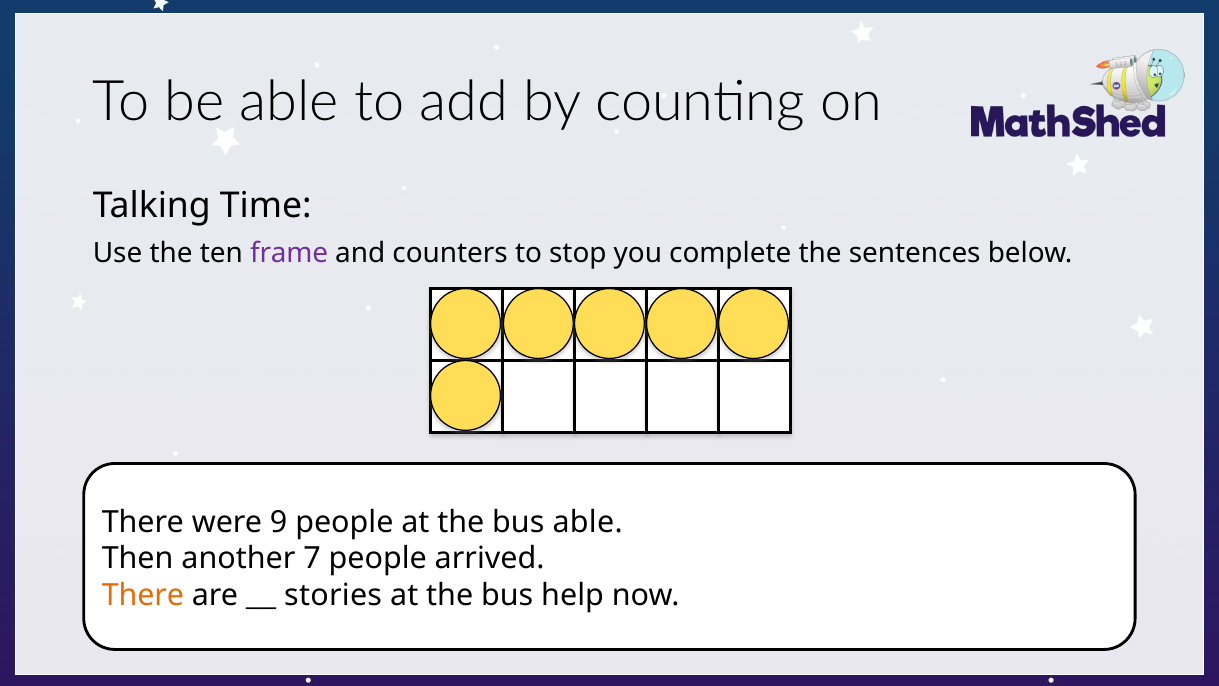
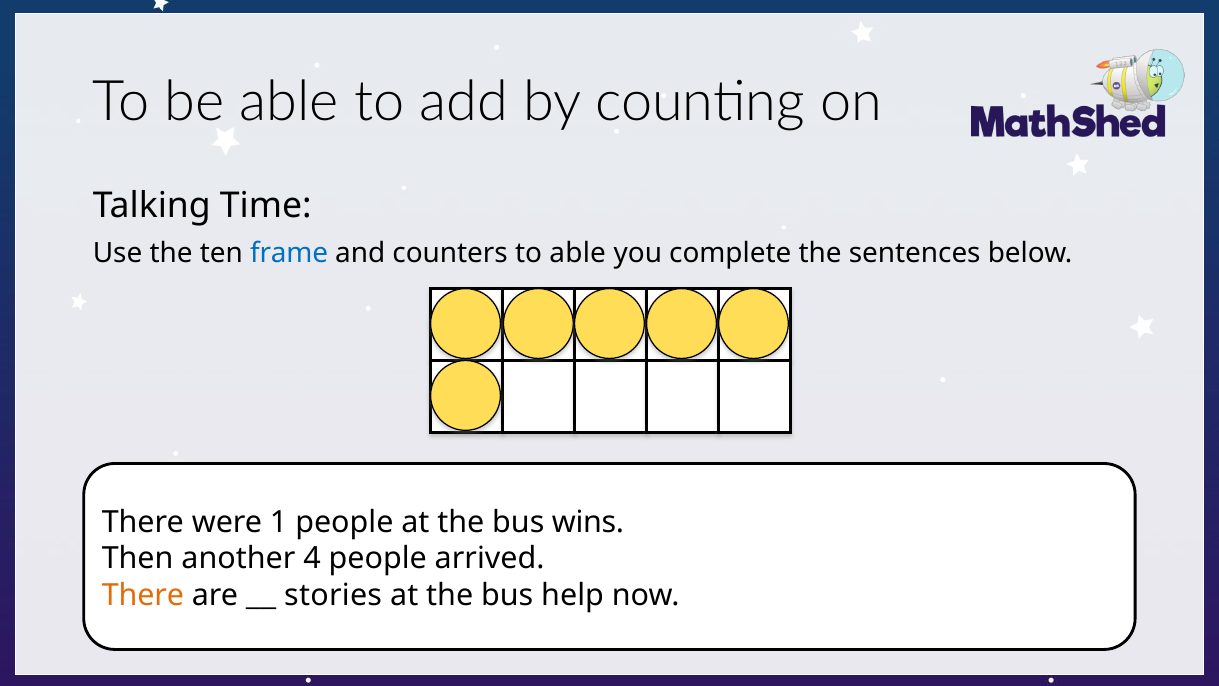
frame colour: purple -> blue
to stop: stop -> able
9: 9 -> 1
bus able: able -> wins
7: 7 -> 4
